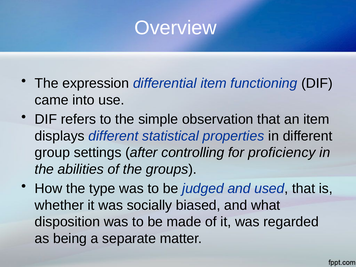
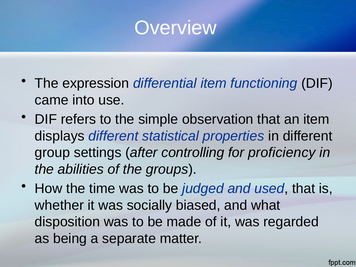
type: type -> time
